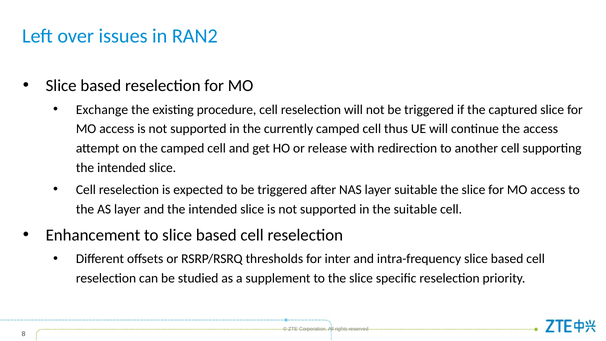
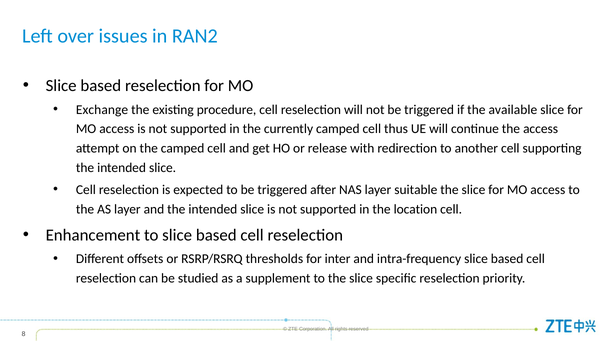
captured: captured -> available
the suitable: suitable -> location
